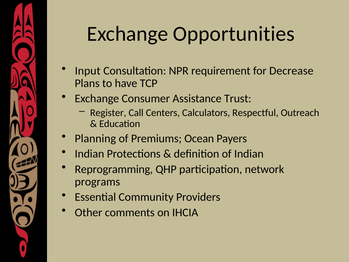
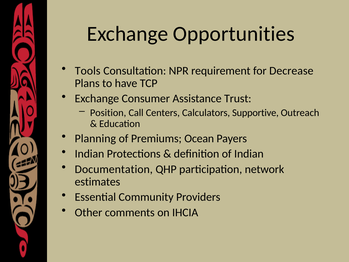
Input: Input -> Tools
Register: Register -> Position
Respectful: Respectful -> Supportive
Reprogramming: Reprogramming -> Documentation
programs: programs -> estimates
